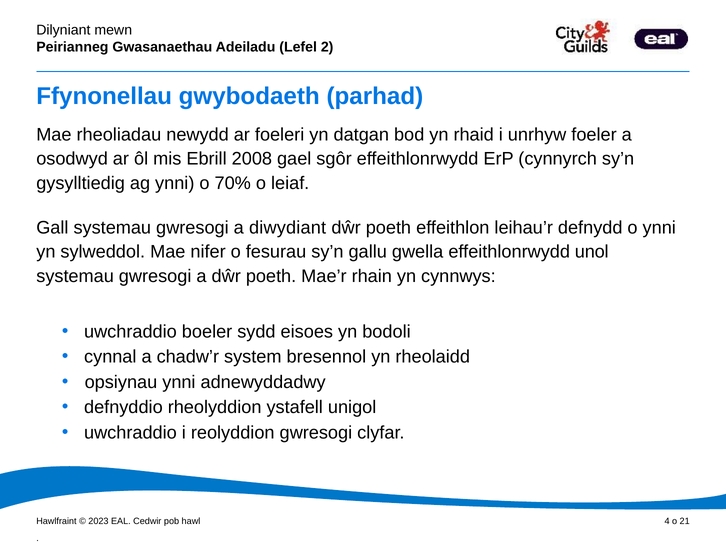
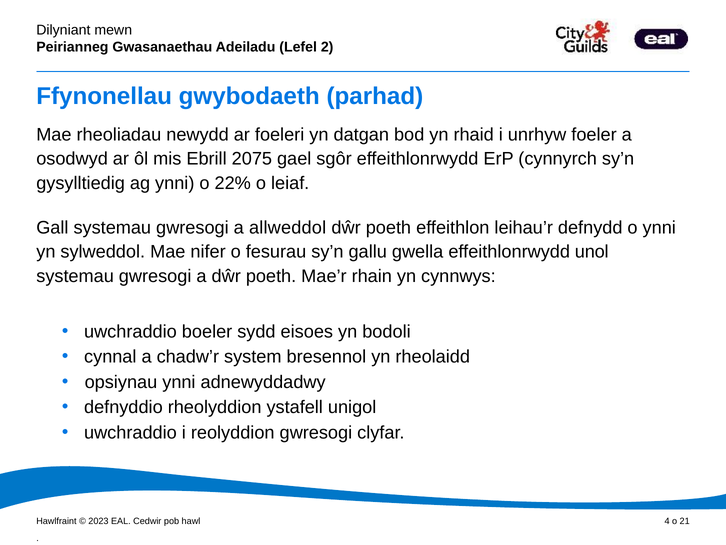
2008: 2008 -> 2075
70%: 70% -> 22%
diwydiant: diwydiant -> allweddol
